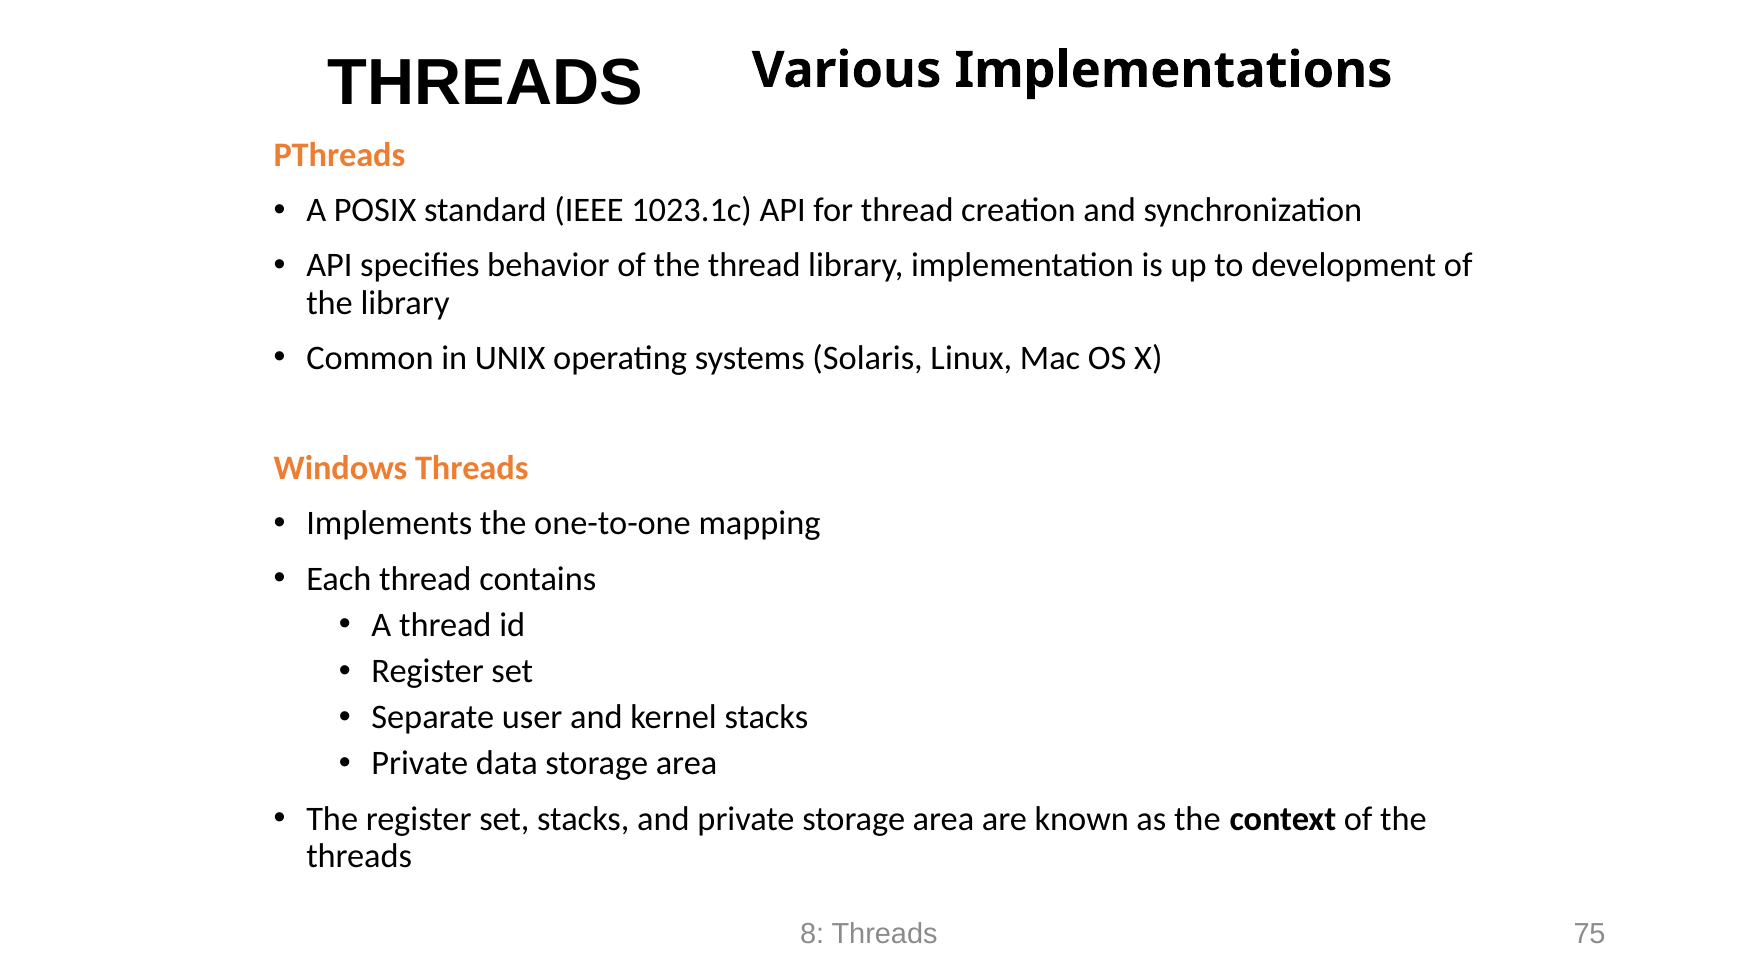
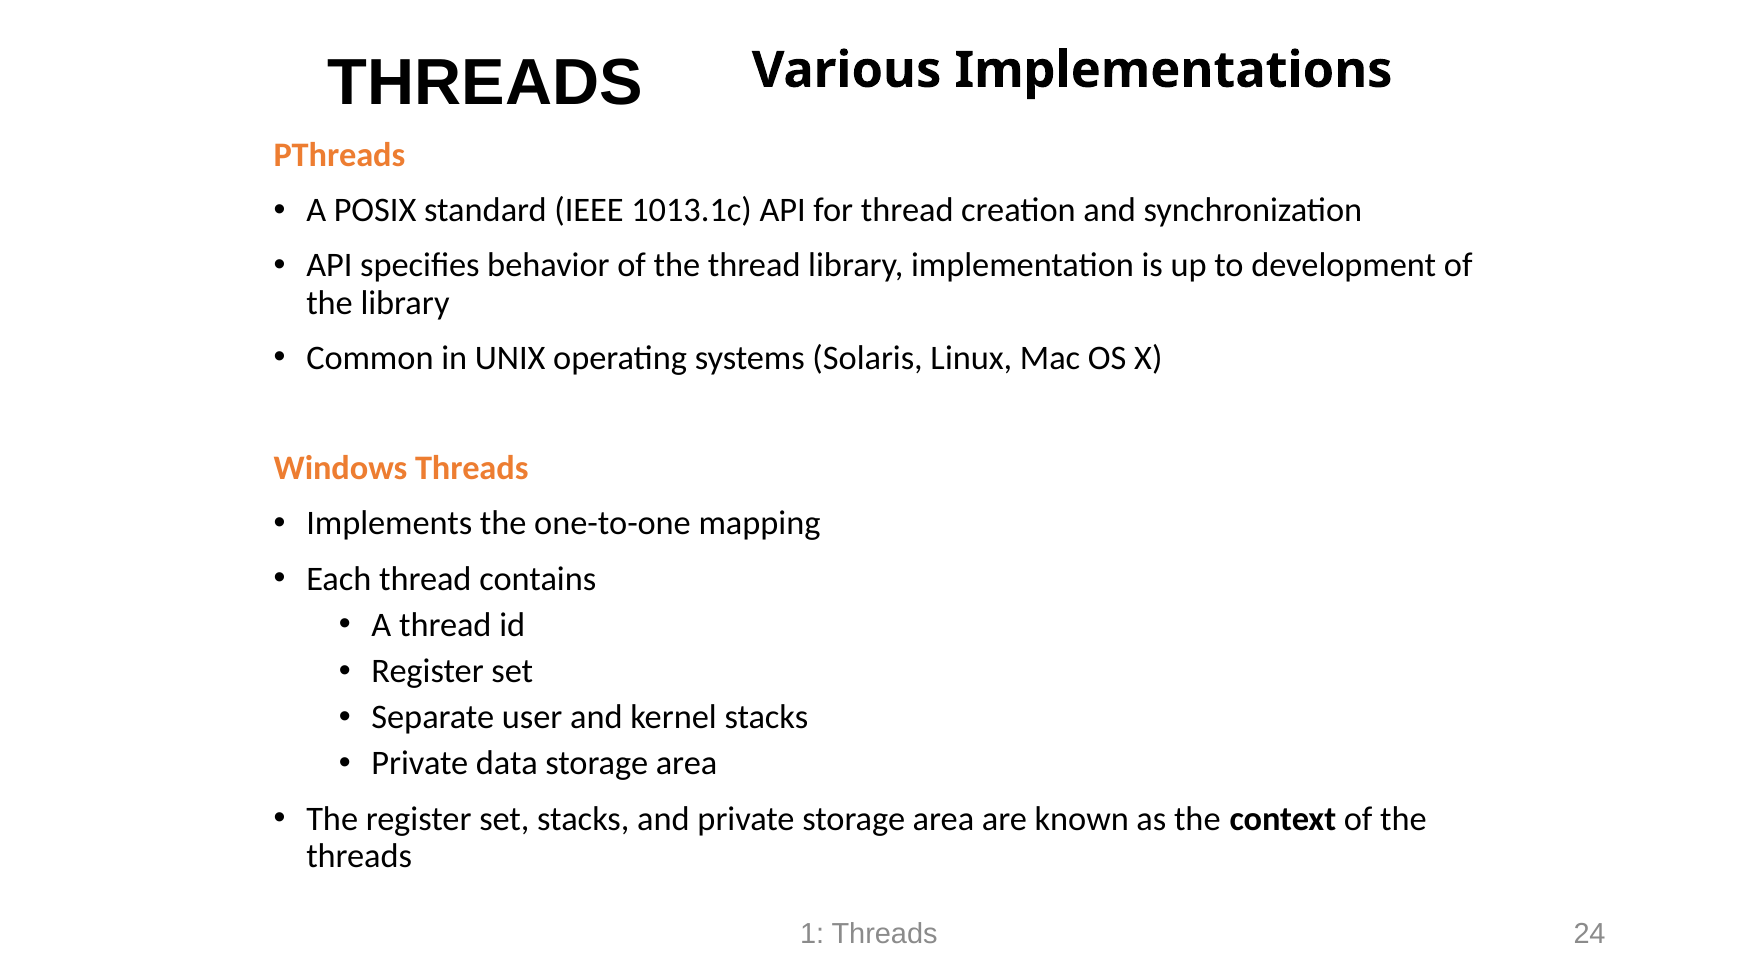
1023.1c: 1023.1c -> 1013.1c
8: 8 -> 1
75: 75 -> 24
